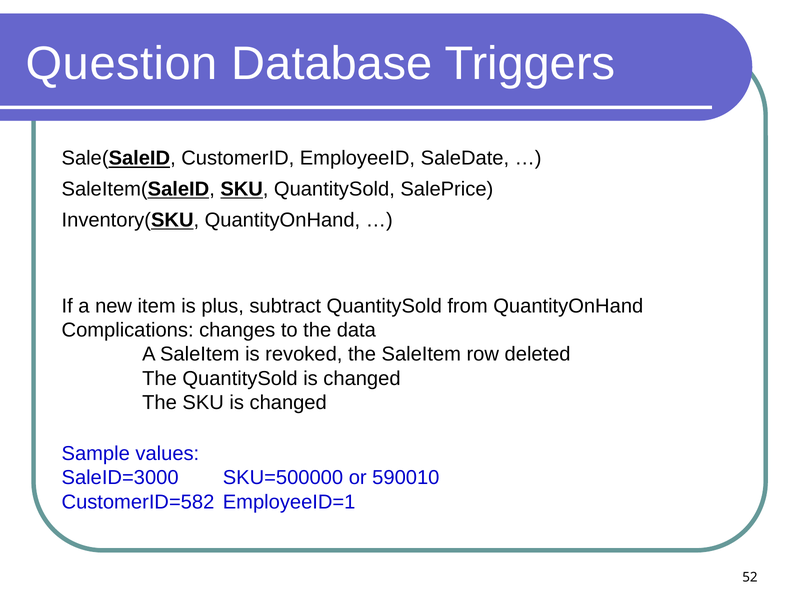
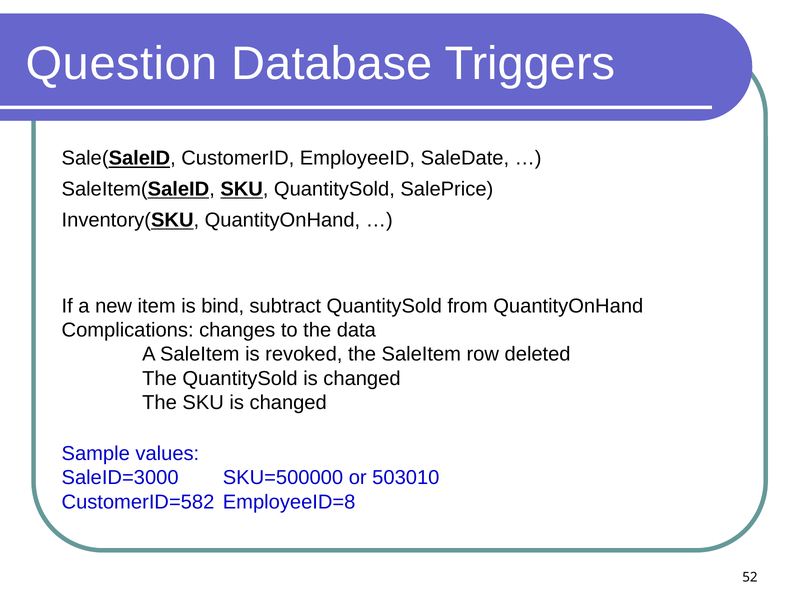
plus: plus -> bind
590010: 590010 -> 503010
EmployeeID=1: EmployeeID=1 -> EmployeeID=8
